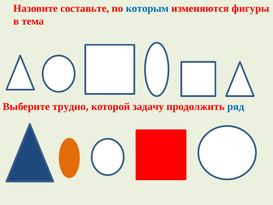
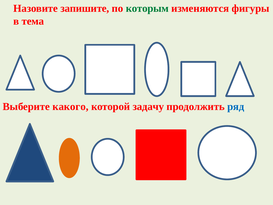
составьте: составьте -> запишите
которым colour: blue -> green
трудно: трудно -> какого
